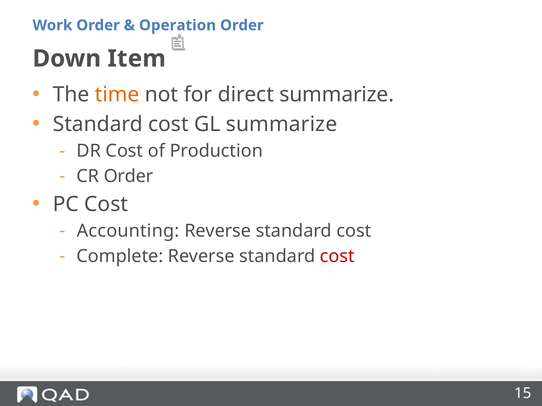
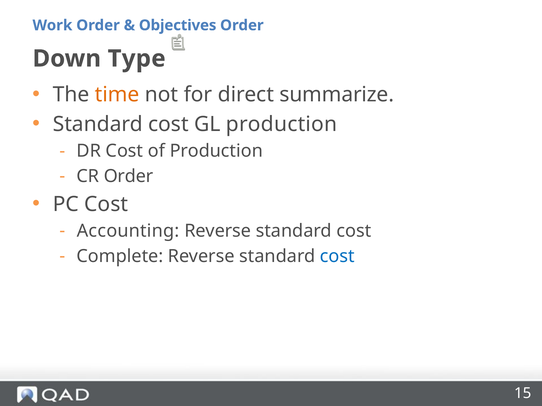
Operation: Operation -> Objectives
Item: Item -> Type
GL summarize: summarize -> production
cost at (337, 256) colour: red -> blue
